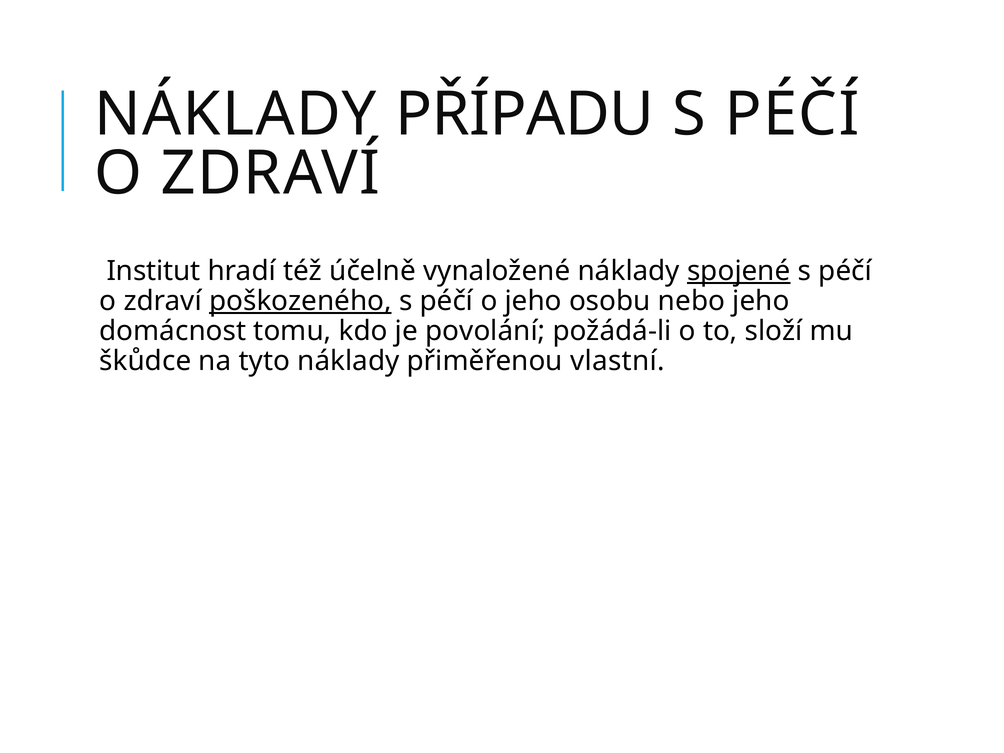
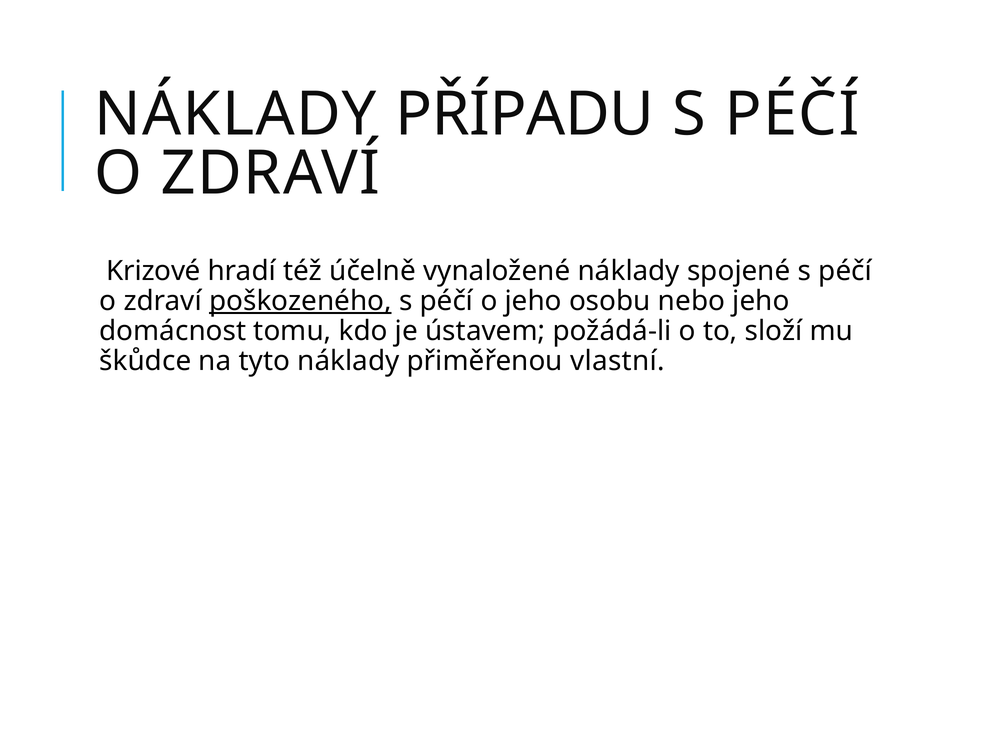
Institut: Institut -> Krizové
spojené underline: present -> none
povolání: povolání -> ústavem
